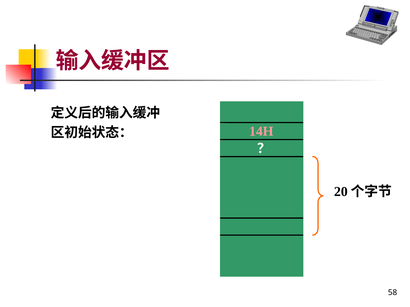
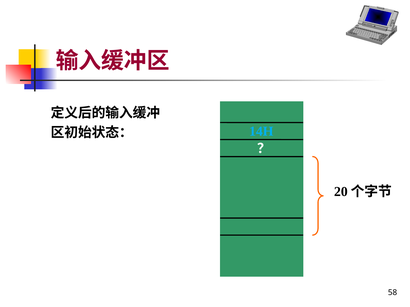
14H colour: pink -> light blue
